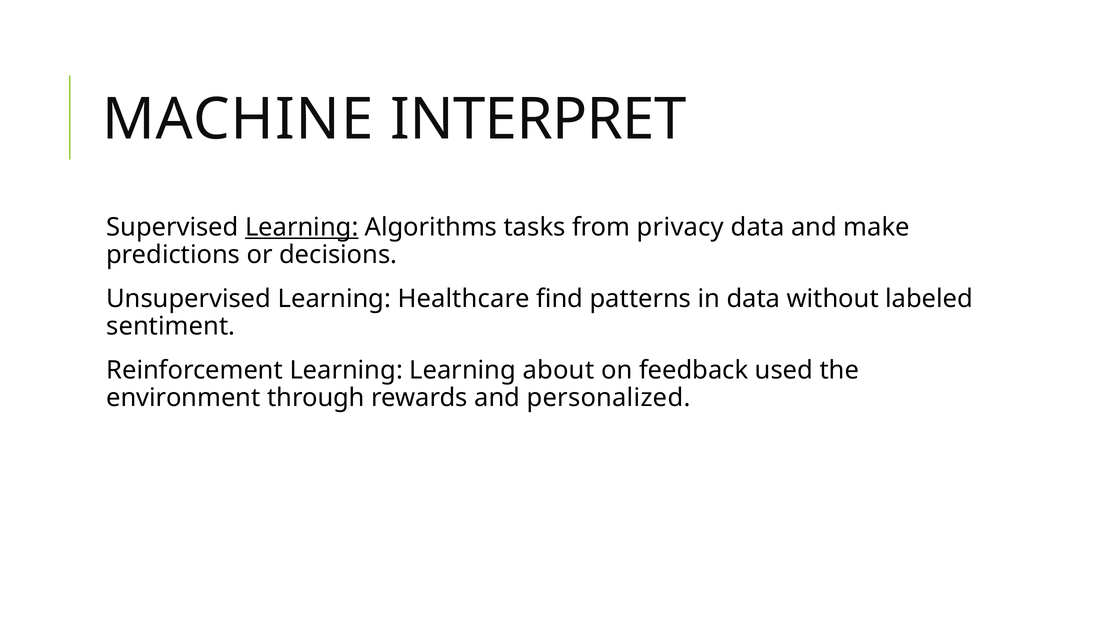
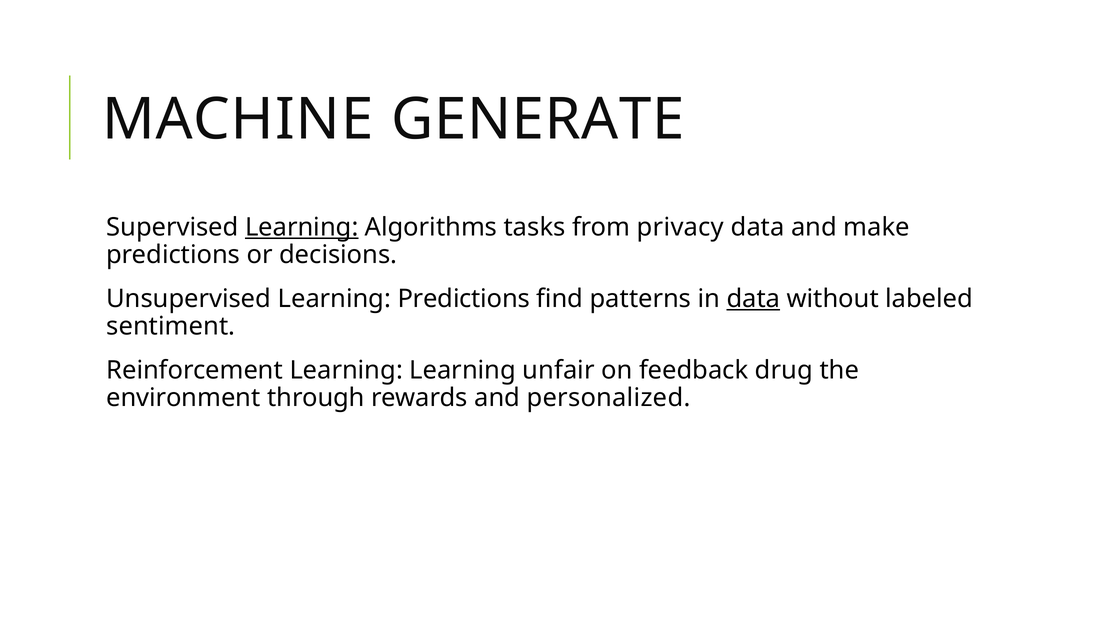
INTERPRET: INTERPRET -> GENERATE
Learning Healthcare: Healthcare -> Predictions
data at (753, 299) underline: none -> present
about: about -> unfair
used: used -> drug
